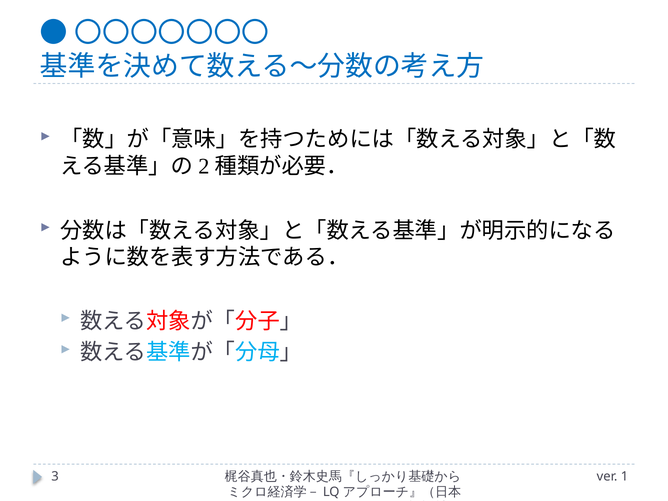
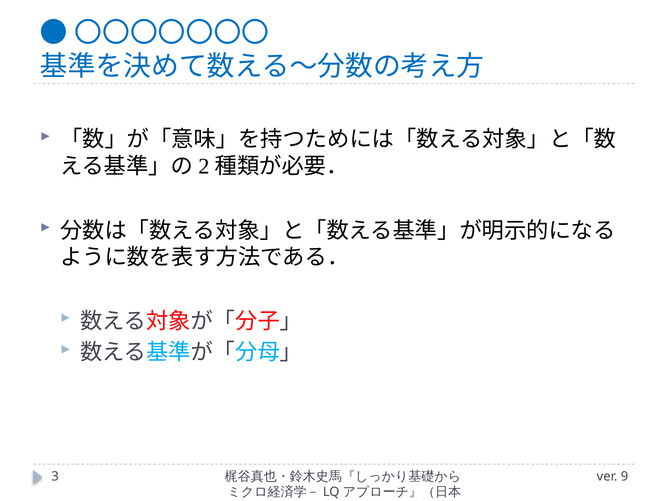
1: 1 -> 9
